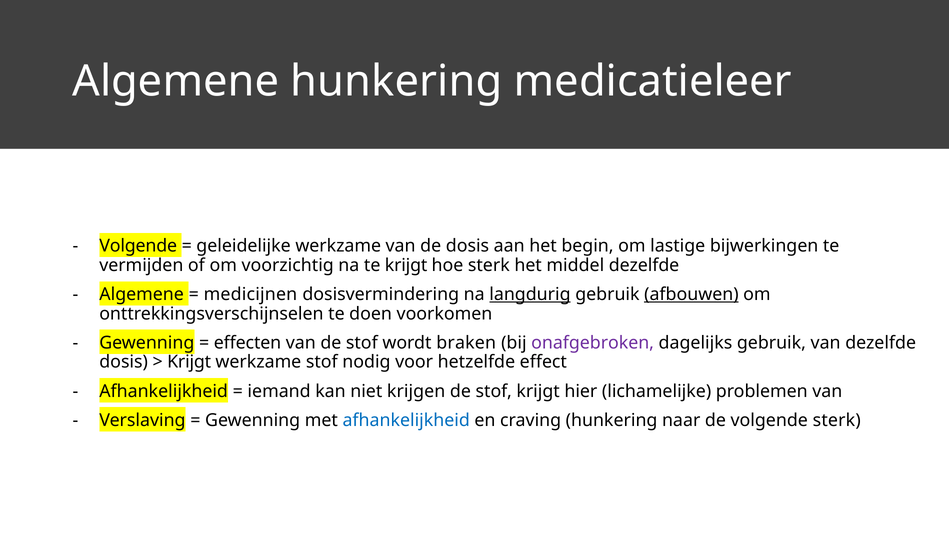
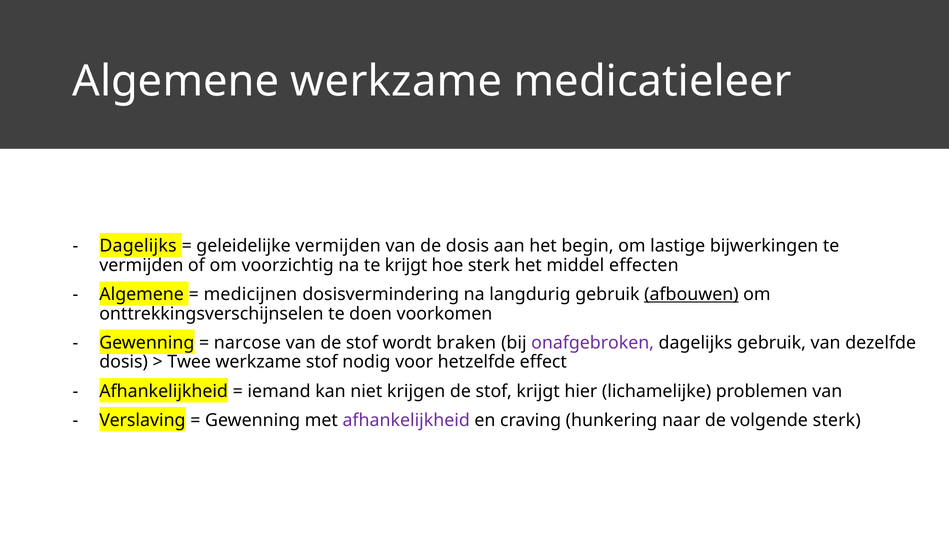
Algemene hunkering: hunkering -> werkzame
Volgende at (138, 246): Volgende -> Dagelijks
geleidelijke werkzame: werkzame -> vermijden
middel dezelfde: dezelfde -> effecten
langdurig underline: present -> none
effecten: effecten -> narcose
Krijgt at (189, 362): Krijgt -> Twee
afhankelijkheid at (406, 420) colour: blue -> purple
